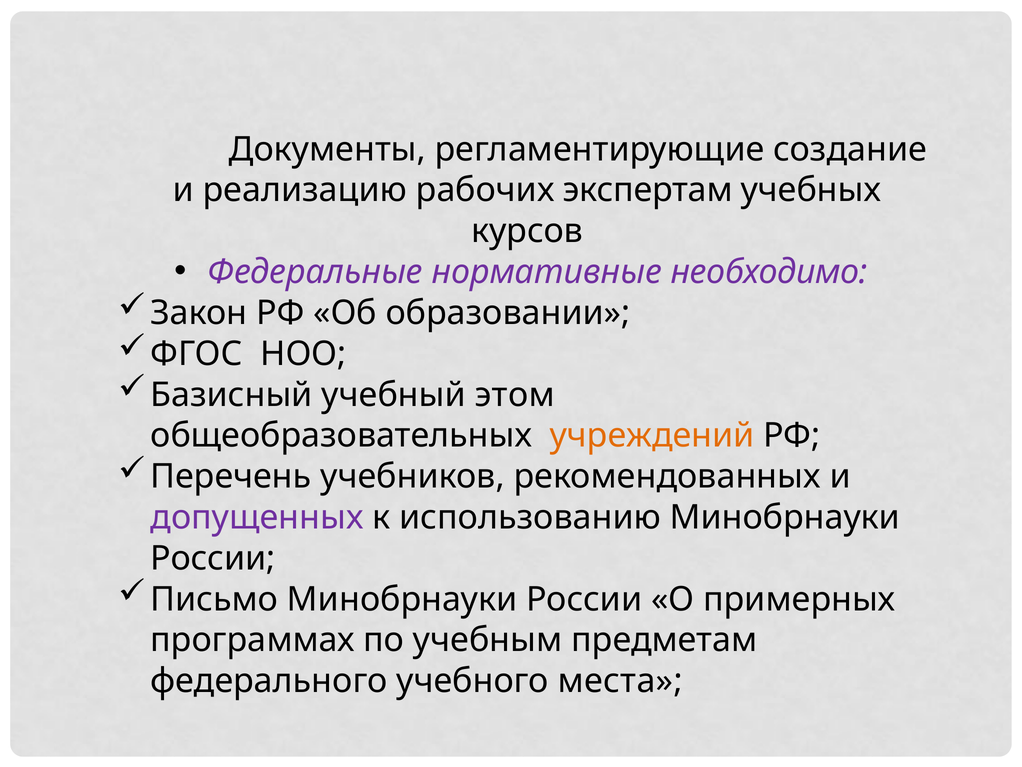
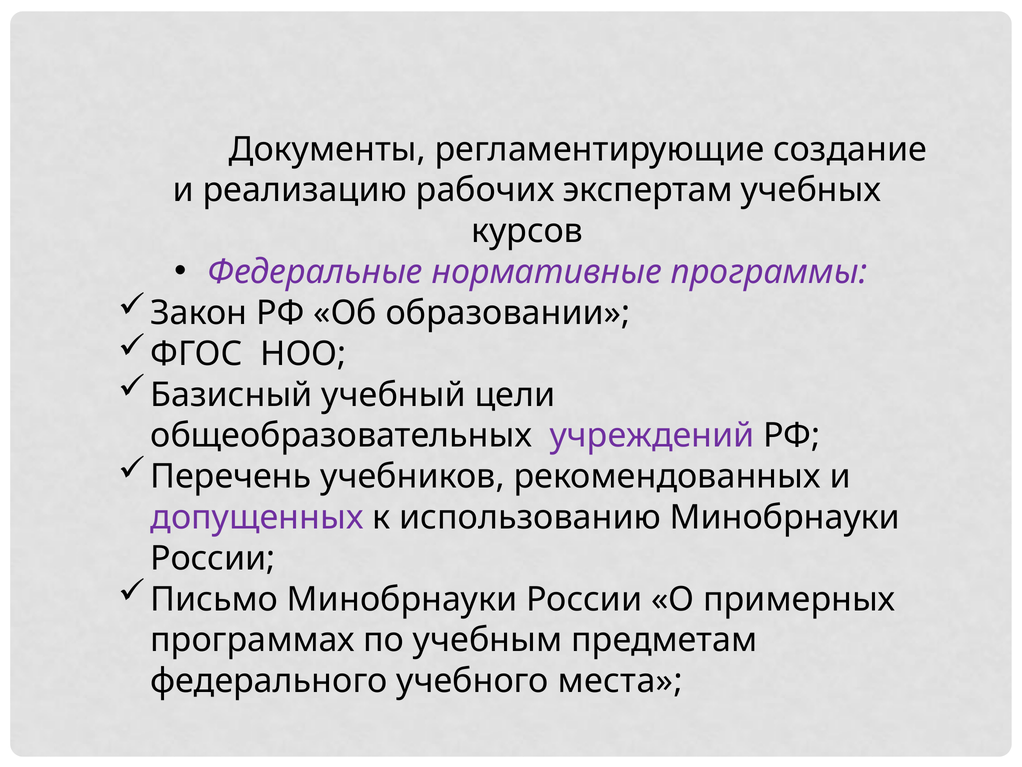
необходимо: необходимо -> программы
этом: этом -> цели
учреждений colour: orange -> purple
